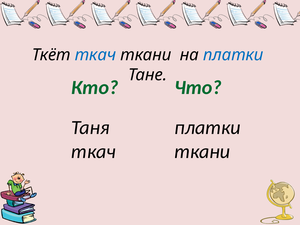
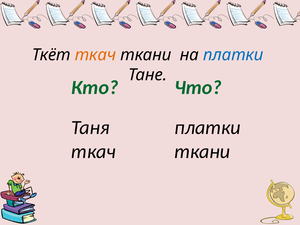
ткач at (96, 55) colour: blue -> orange
